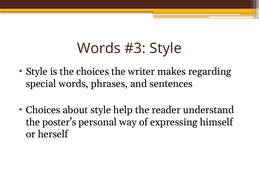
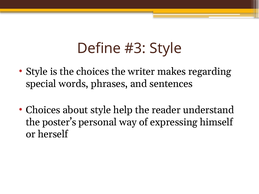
Words at (99, 48): Words -> Define
